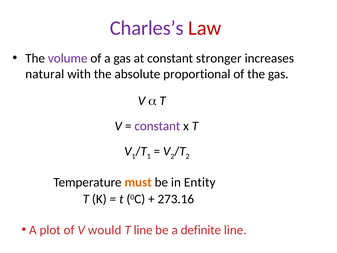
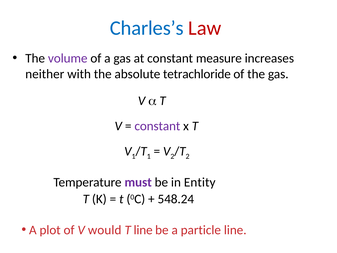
Charles’s colour: purple -> blue
stronger: stronger -> measure
natural: natural -> neither
proportional: proportional -> tetrachloride
must colour: orange -> purple
273.16: 273.16 -> 548.24
definite: definite -> particle
